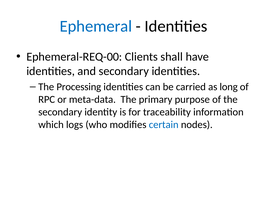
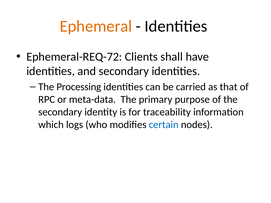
Ephemeral colour: blue -> orange
Ephemeral-REQ-00: Ephemeral-REQ-00 -> Ephemeral-REQ-72
long: long -> that
